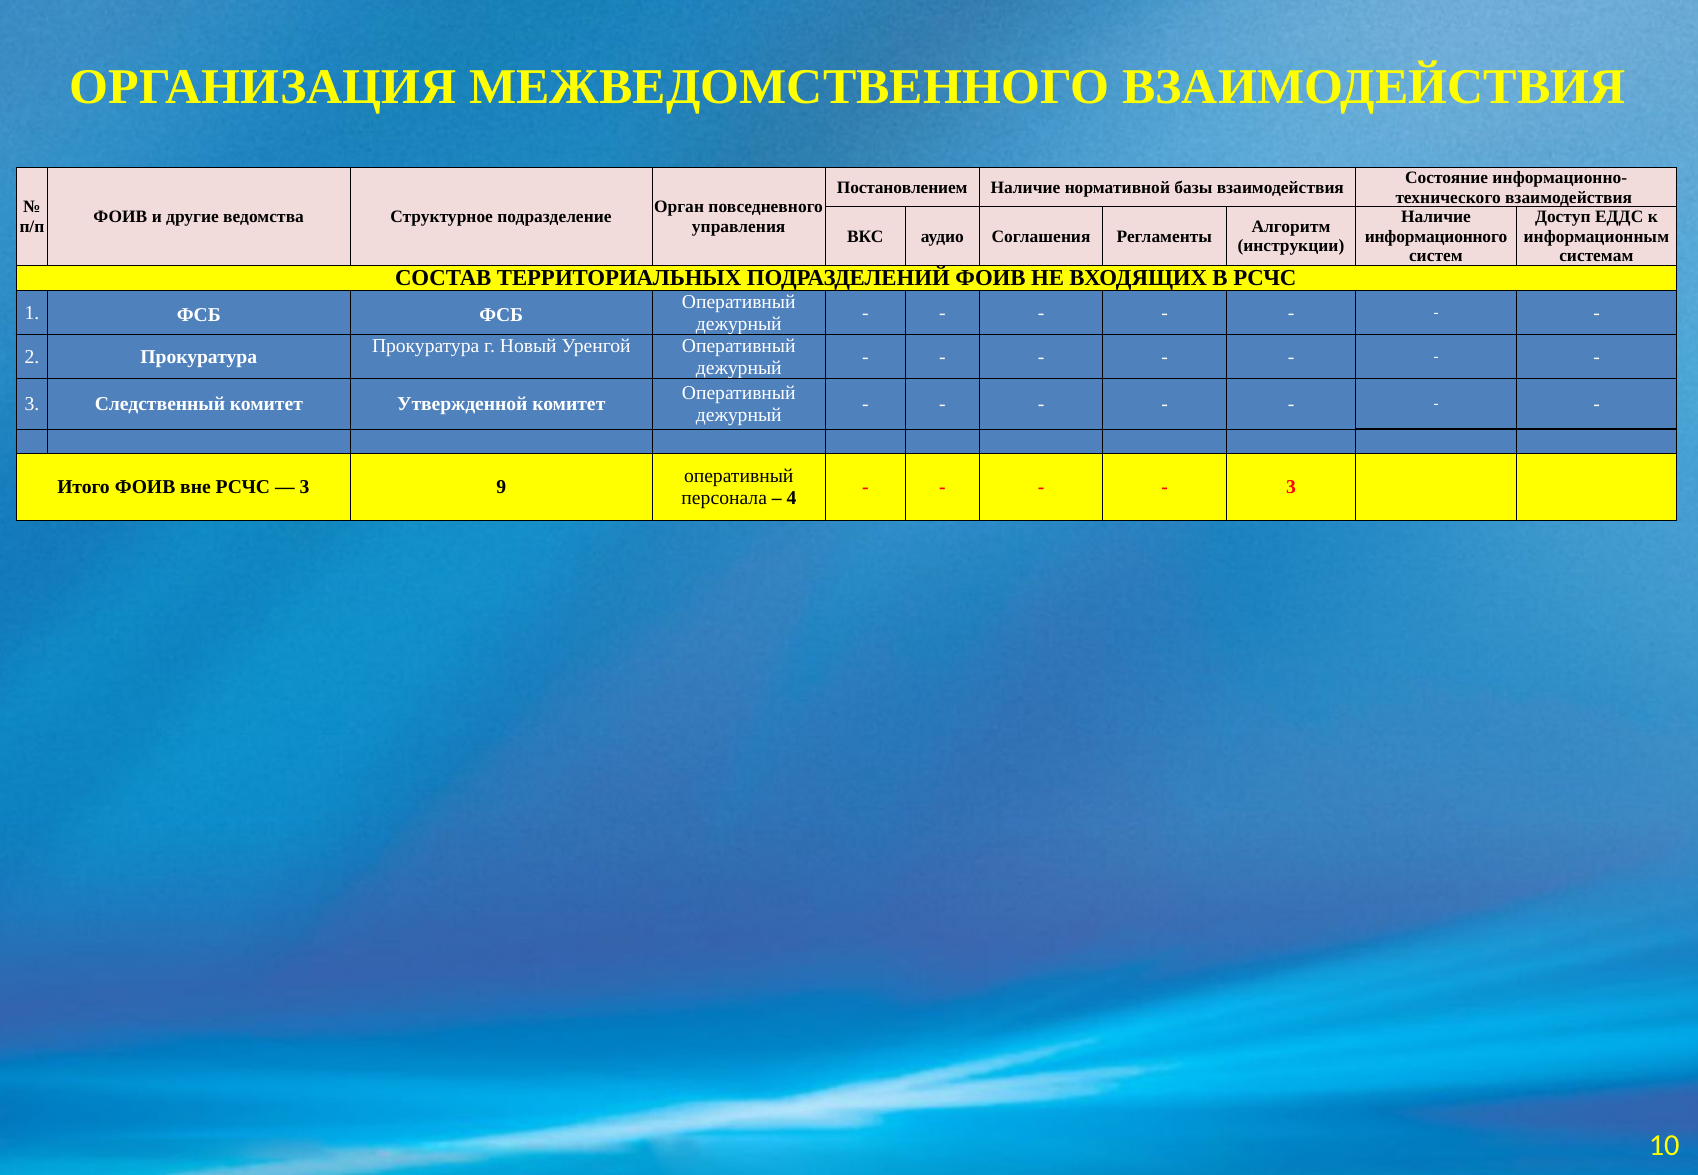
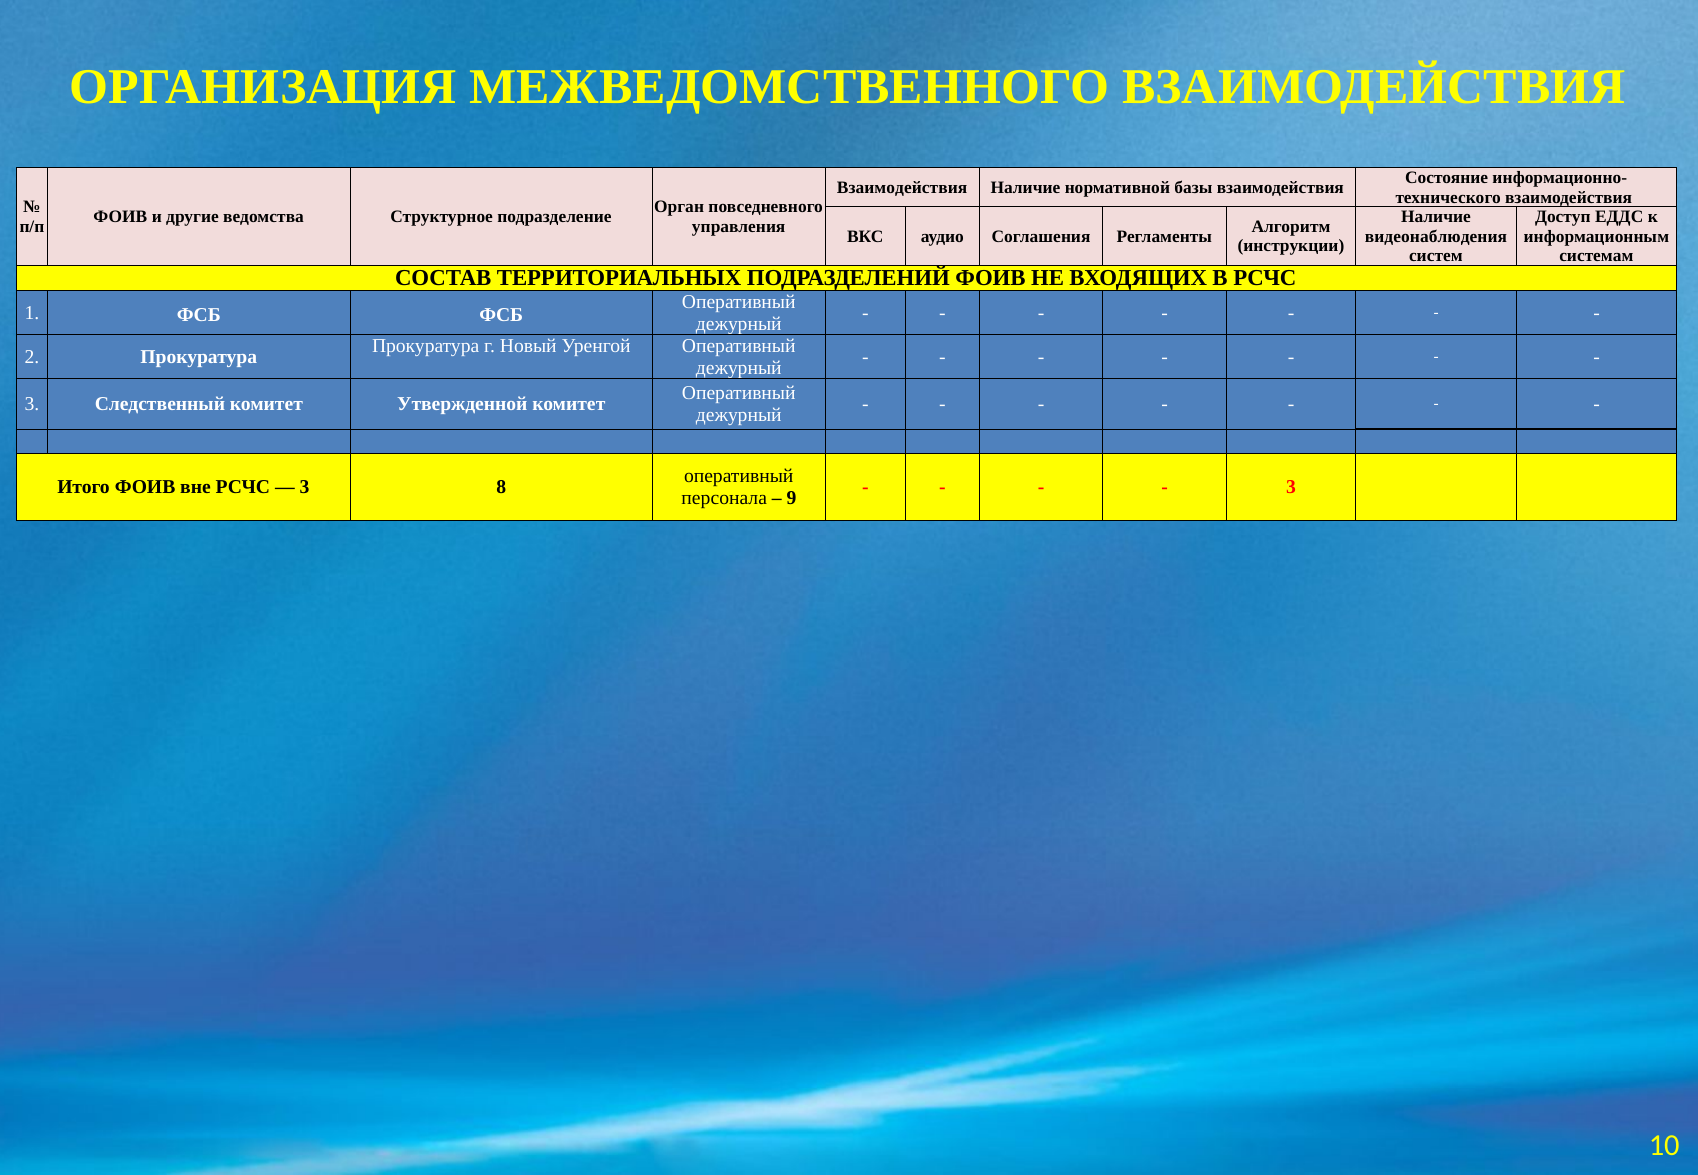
Постановлением at (902, 188): Постановлением -> Взаимодействия
информационного: информационного -> видеонаблюдения
9: 9 -> 8
4: 4 -> 9
